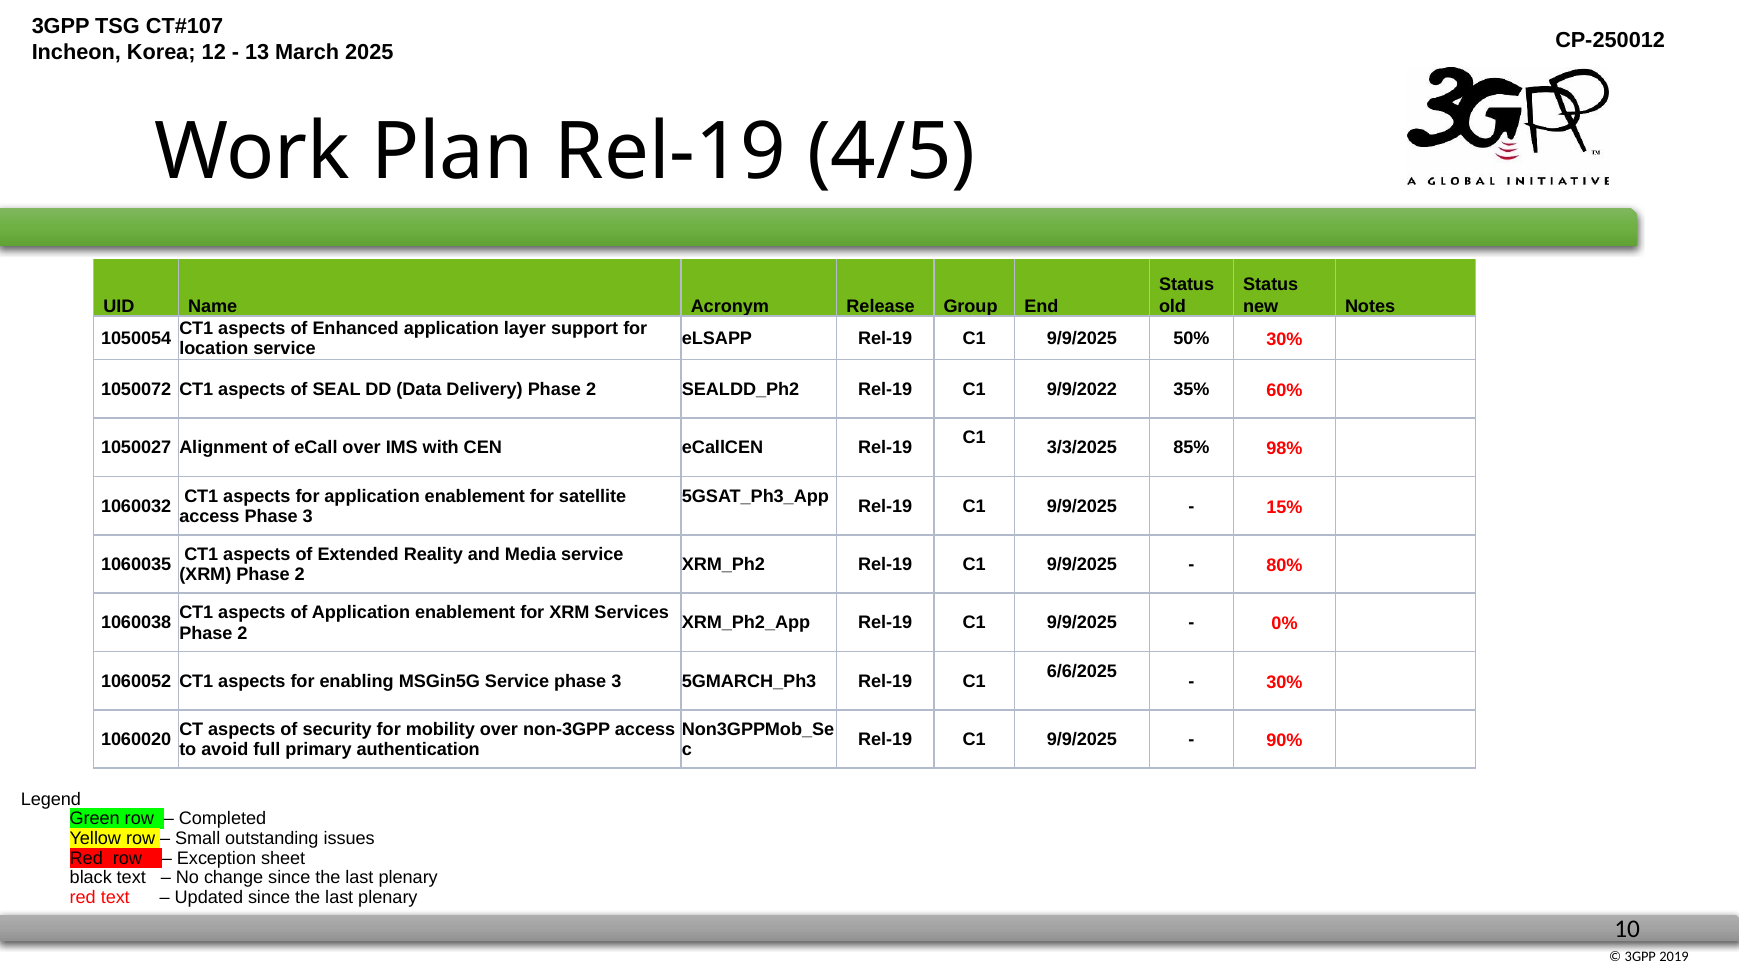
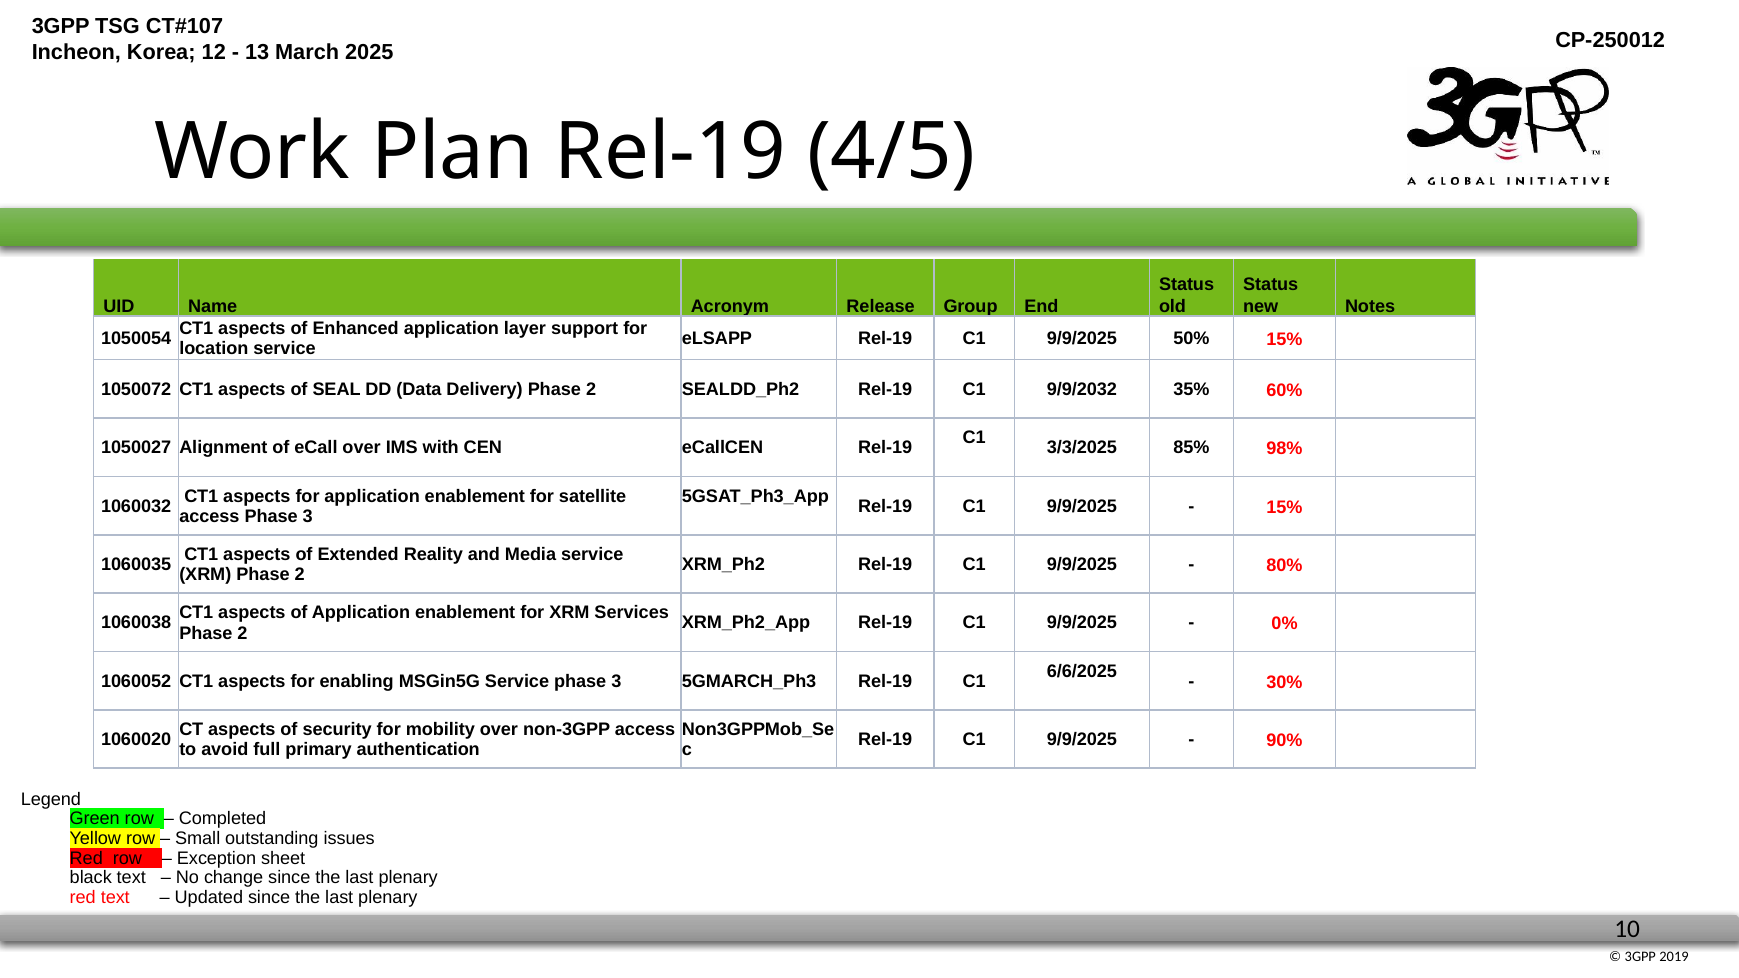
50% 30%: 30% -> 15%
9/9/2022: 9/9/2022 -> 9/9/2032
